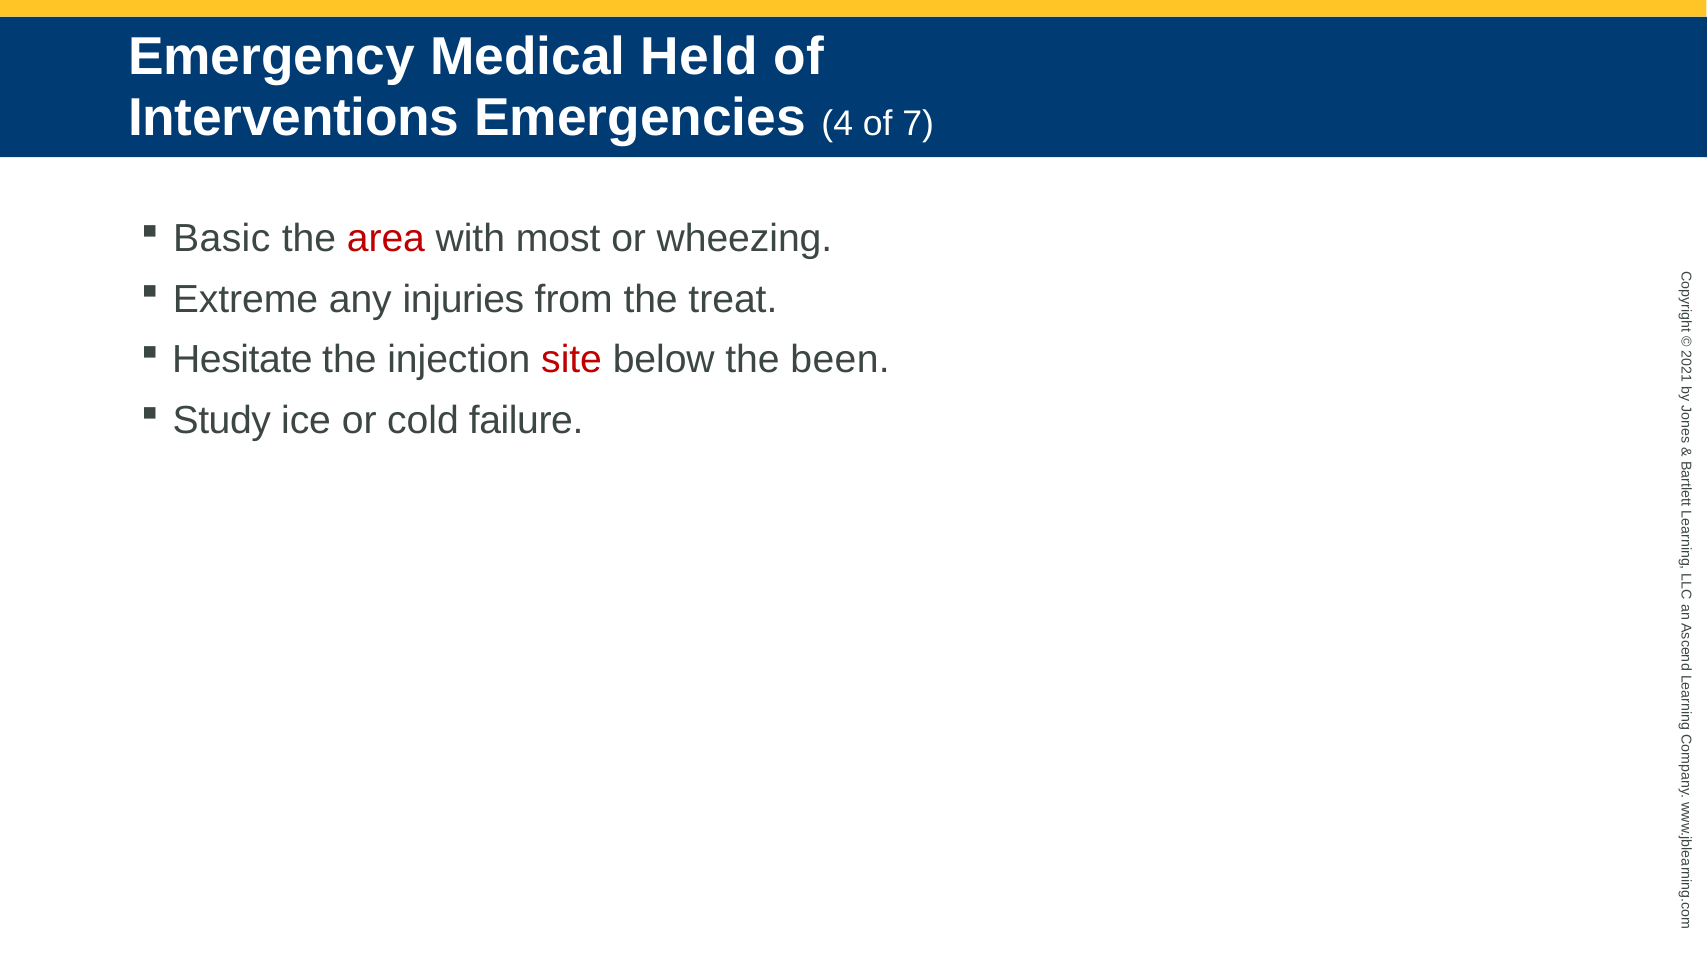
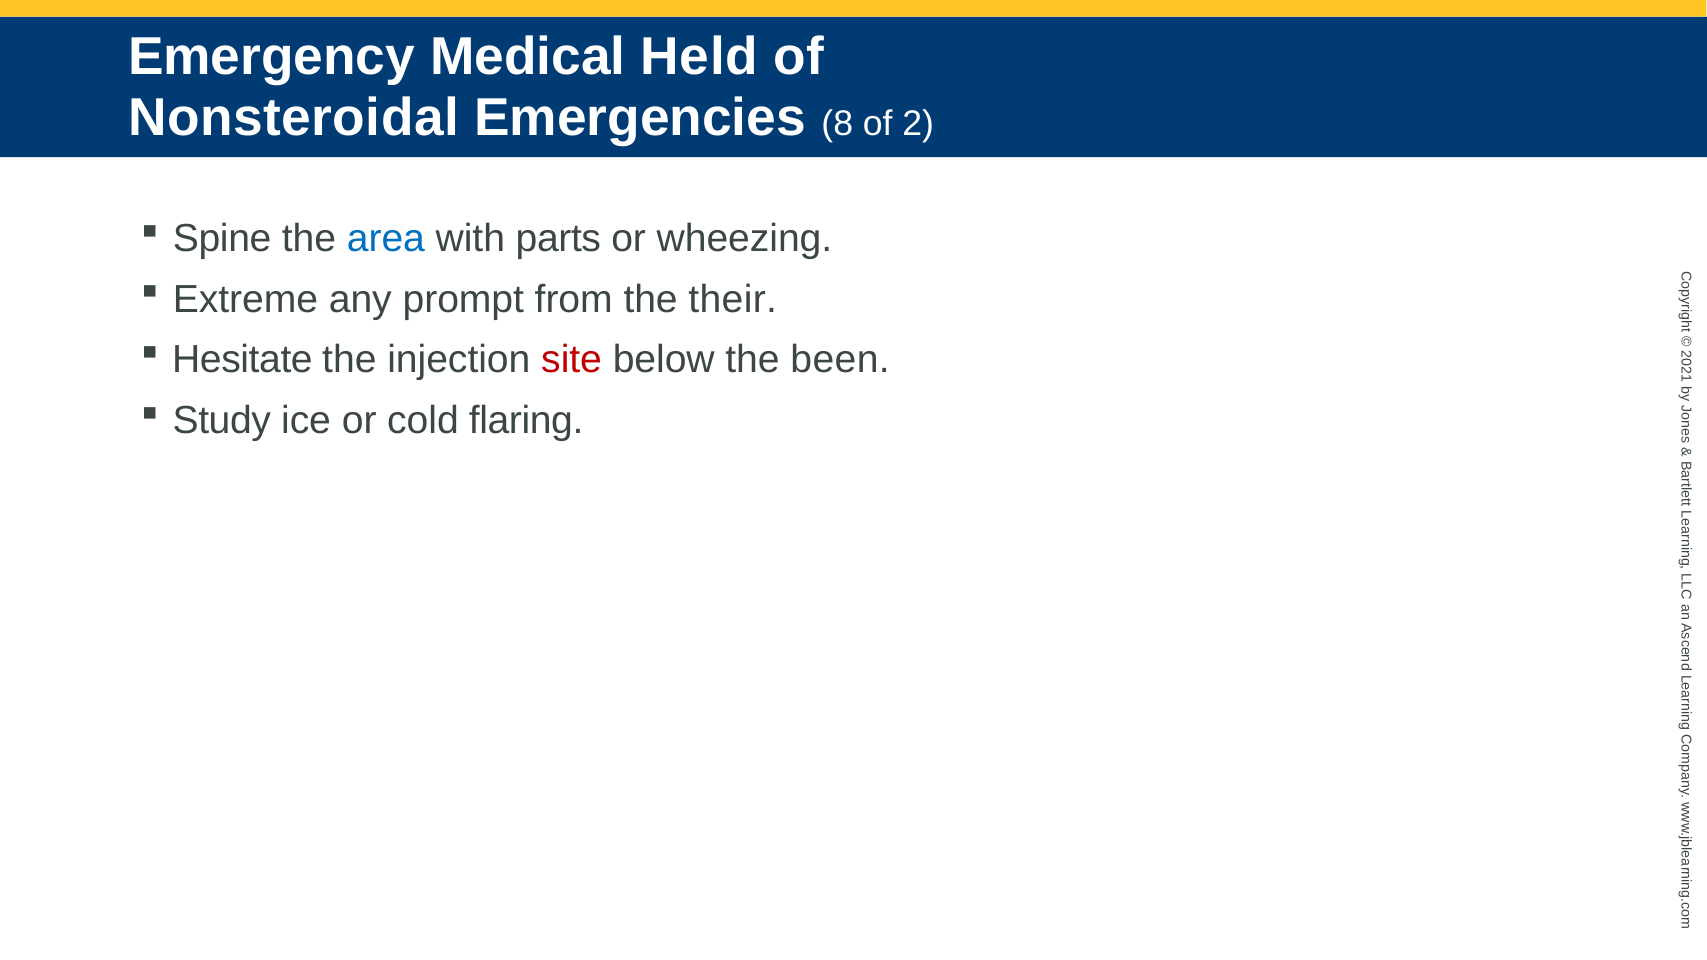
Interventions: Interventions -> Nonsteroidal
4: 4 -> 8
of 7: 7 -> 2
Basic: Basic -> Spine
area colour: red -> blue
most: most -> parts
injuries: injuries -> prompt
treat: treat -> their
failure: failure -> flaring
